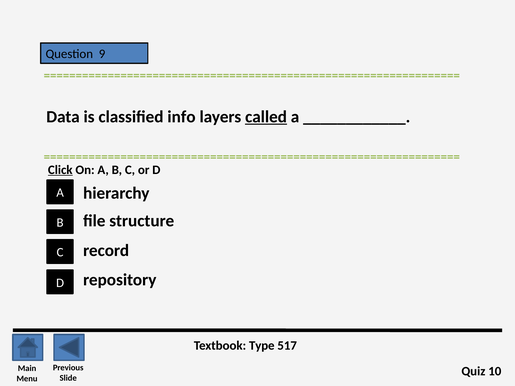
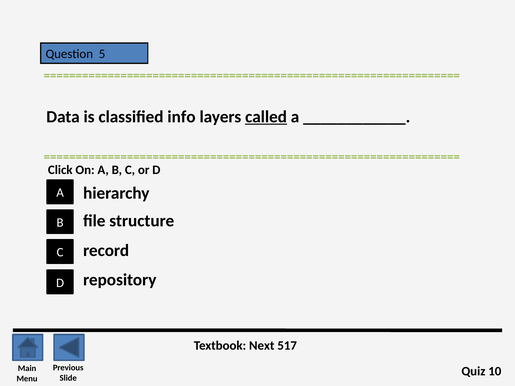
9: 9 -> 5
Click underline: present -> none
Type: Type -> Next
